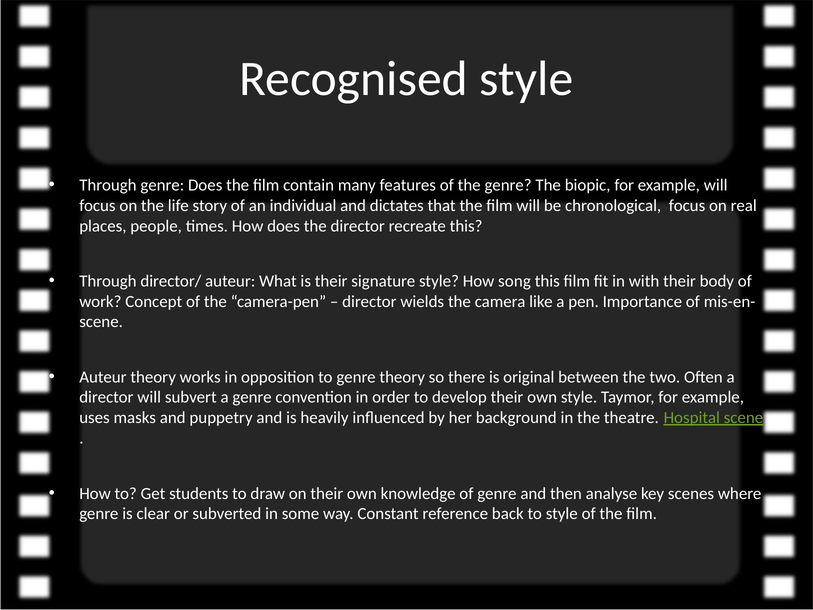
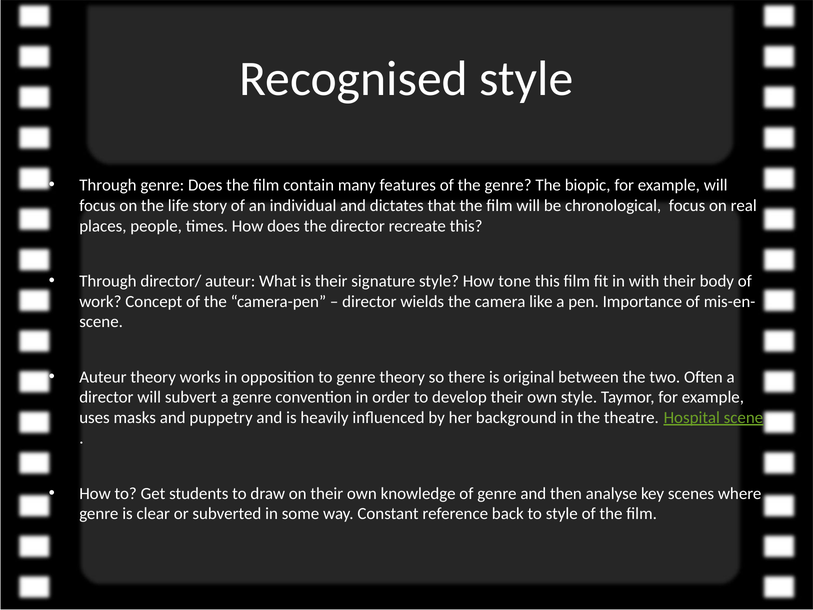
song: song -> tone
